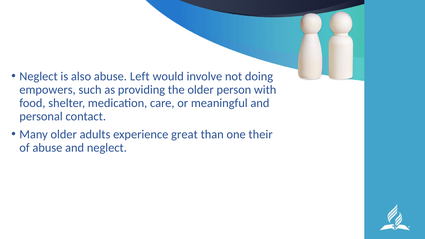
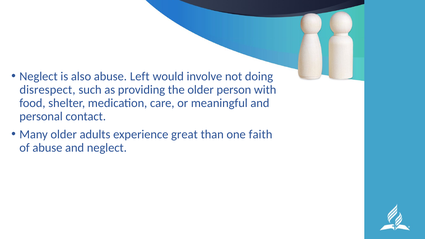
empowers: empowers -> disrespect
their: their -> faith
